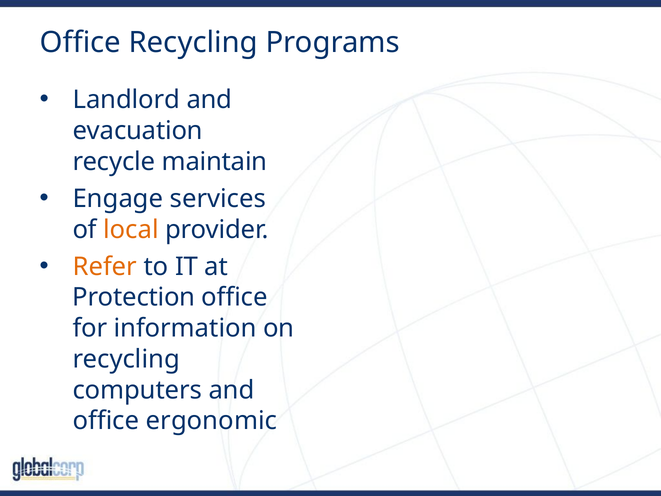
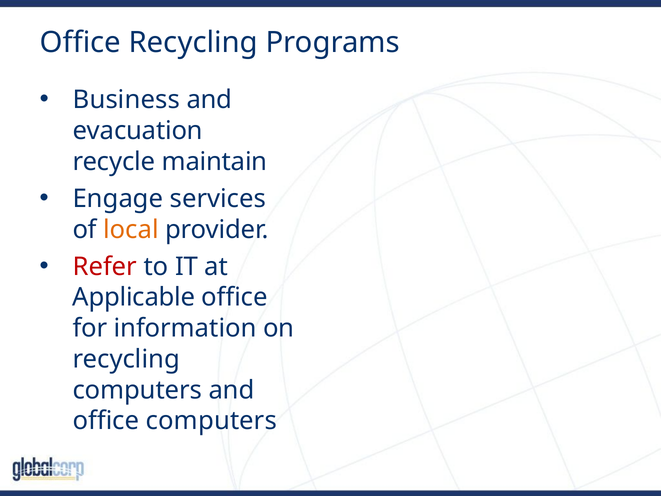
Landlord: Landlord -> Business
Refer colour: orange -> red
Protection: Protection -> Applicable
office ergonomic: ergonomic -> computers
